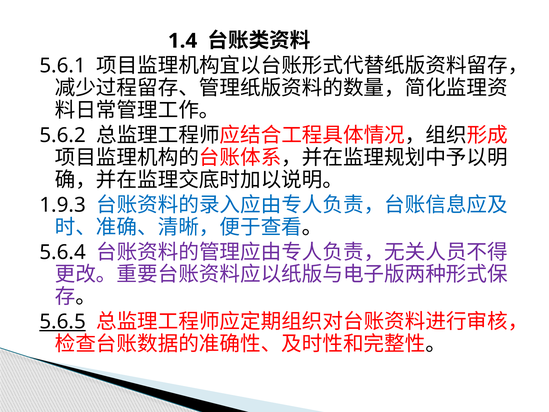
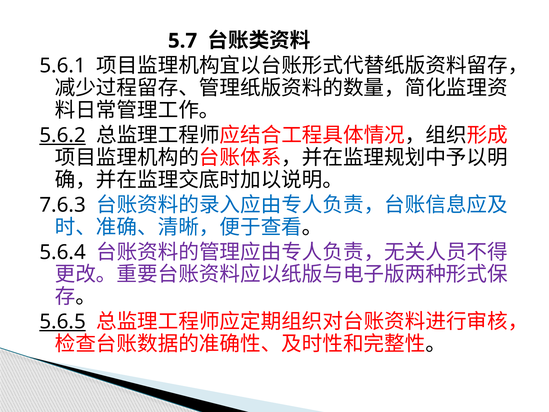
1.4: 1.4 -> 5.7
5.6.2 underline: none -> present
1.9.3: 1.9.3 -> 7.6.3
